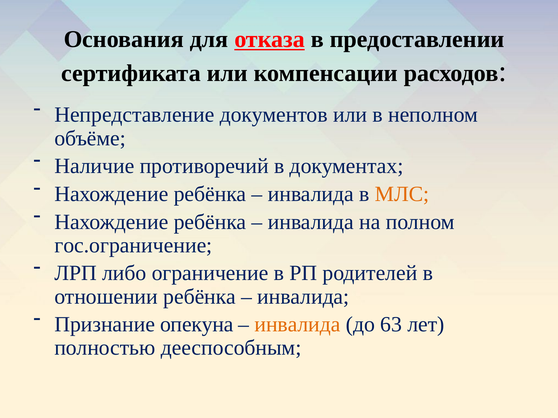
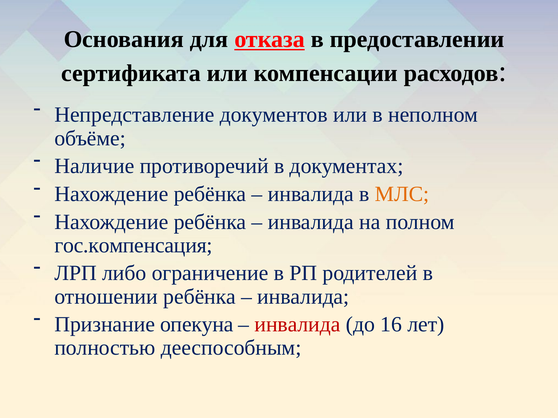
гос.ограничение: гос.ограничение -> гос.компенсация
инвалида at (297, 325) colour: orange -> red
63: 63 -> 16
